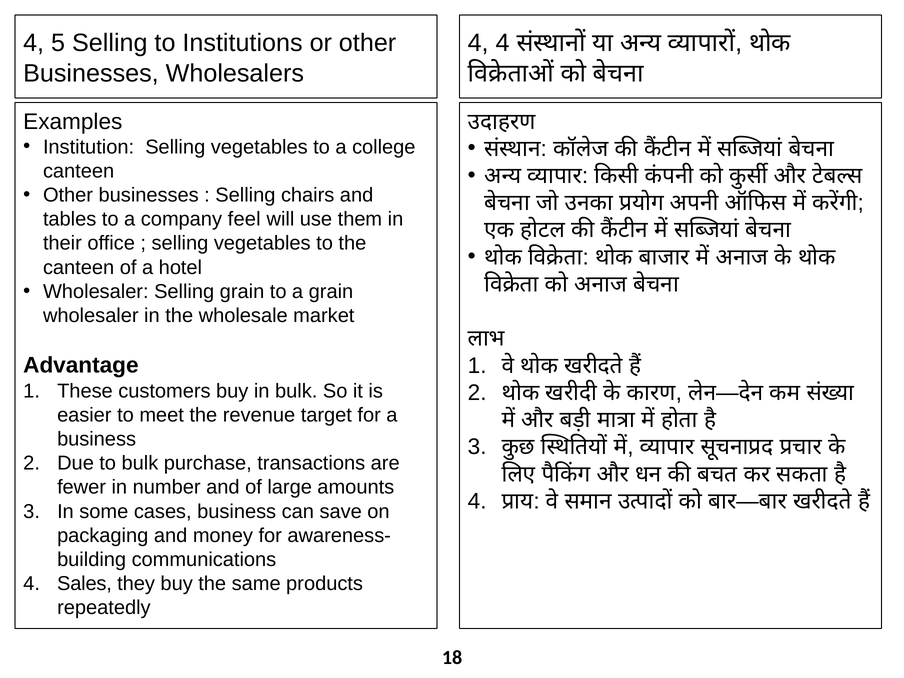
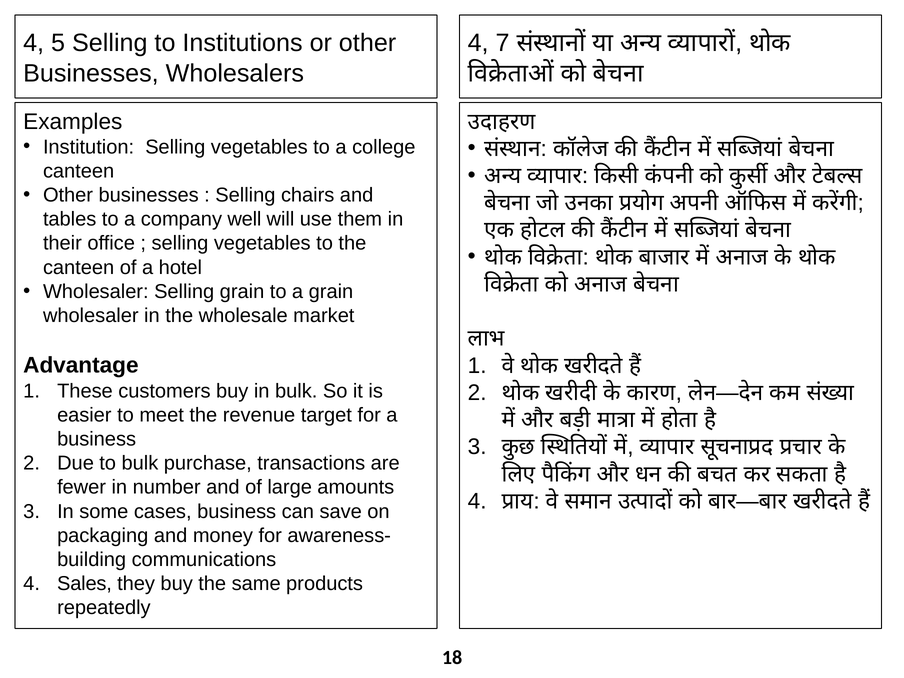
4 4: 4 -> 7
feel: feel -> well
